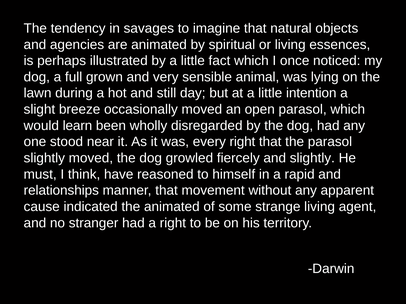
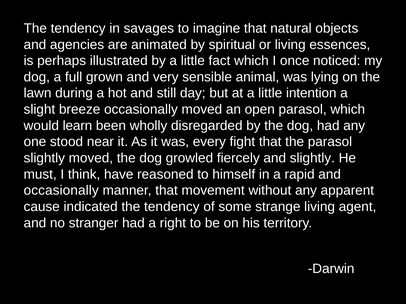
every right: right -> fight
relationships at (61, 191): relationships -> occasionally
indicated the animated: animated -> tendency
